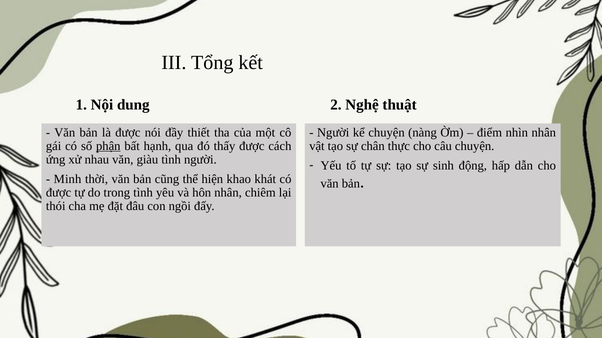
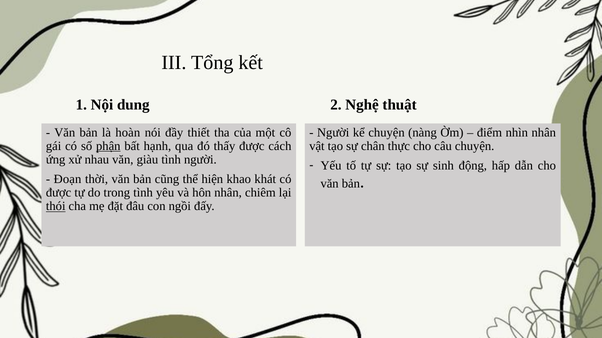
là được: được -> hoàn
Minh: Minh -> Đoạn
thói underline: none -> present
